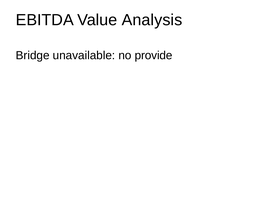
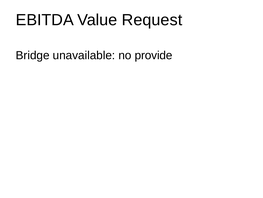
Analysis: Analysis -> Request
